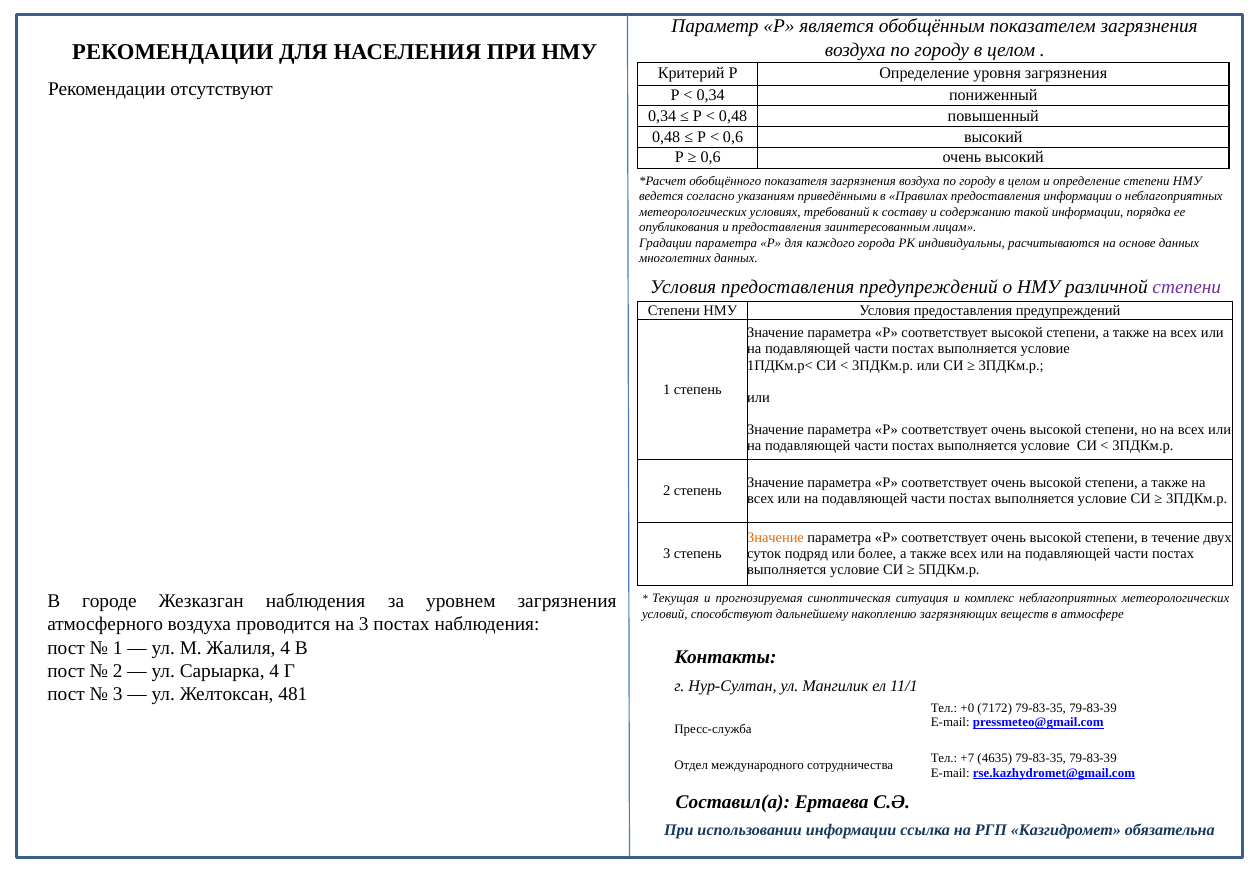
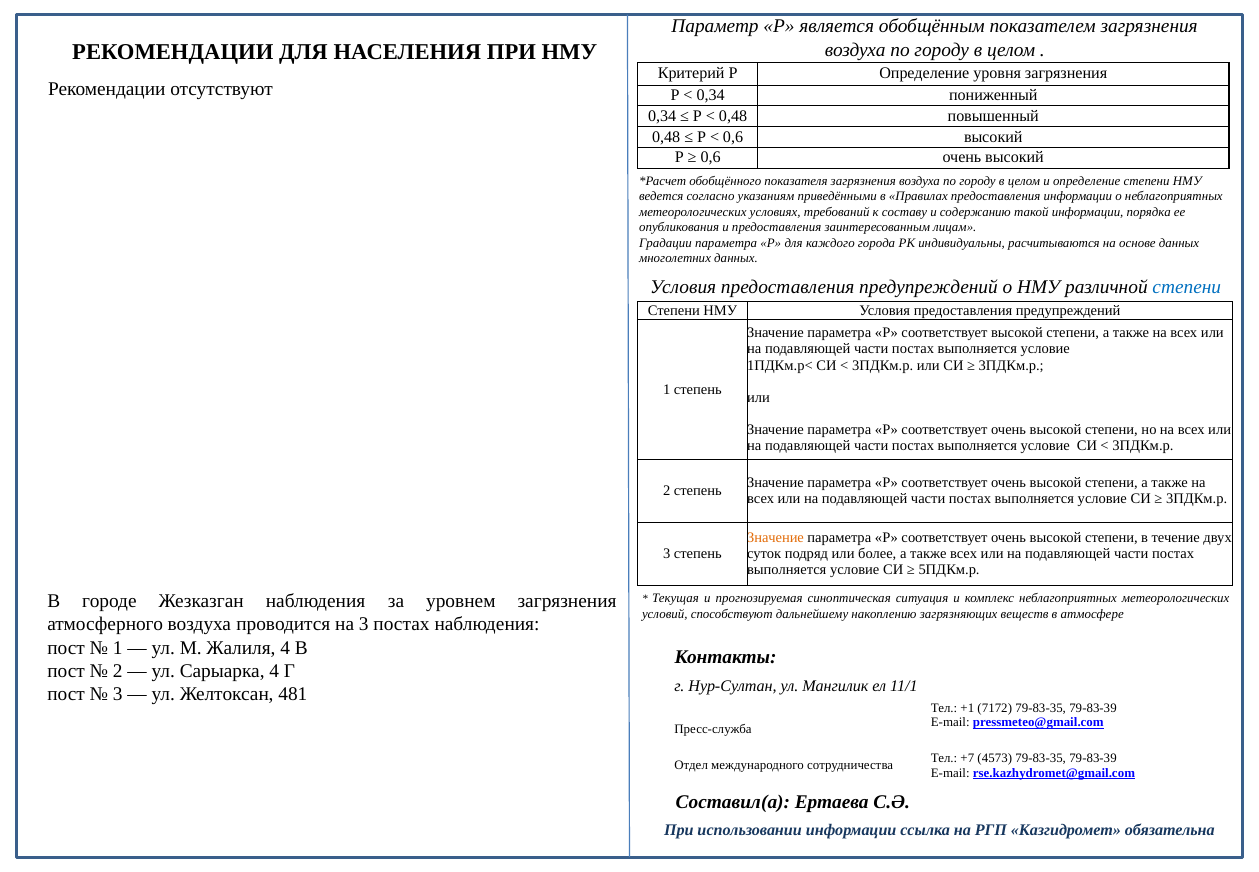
степени at (1187, 287) colour: purple -> blue
+0: +0 -> +1
4635: 4635 -> 4573
